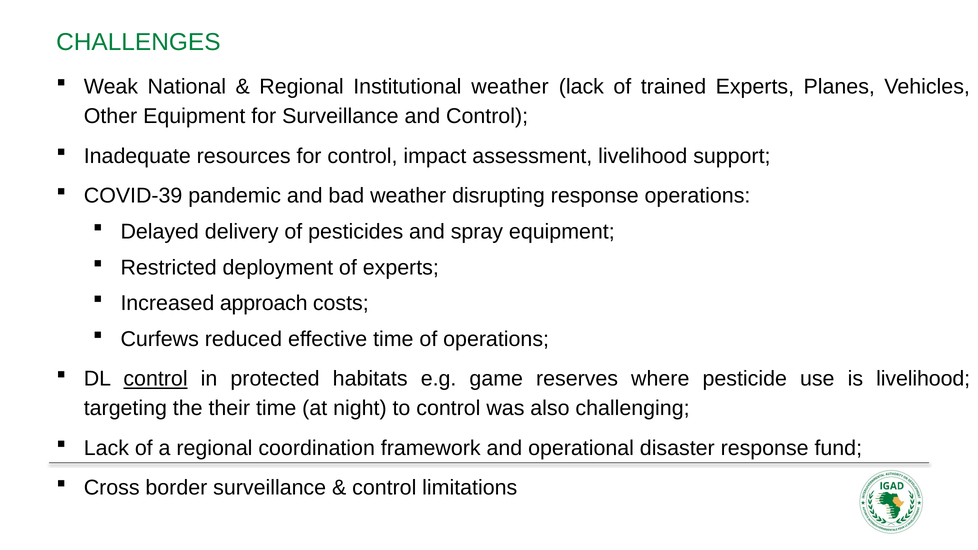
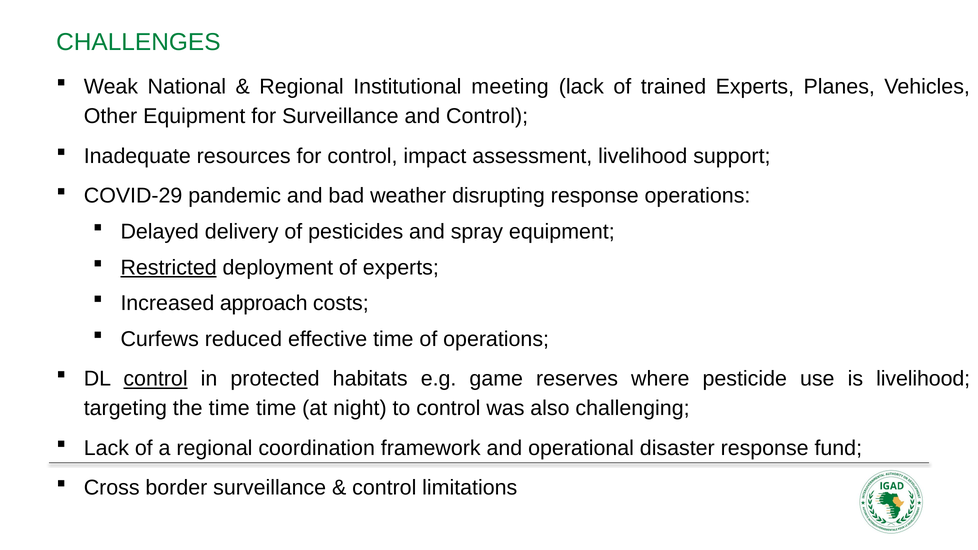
Institutional weather: weather -> meeting
COVID-39: COVID-39 -> COVID-29
Restricted underline: none -> present
the their: their -> time
